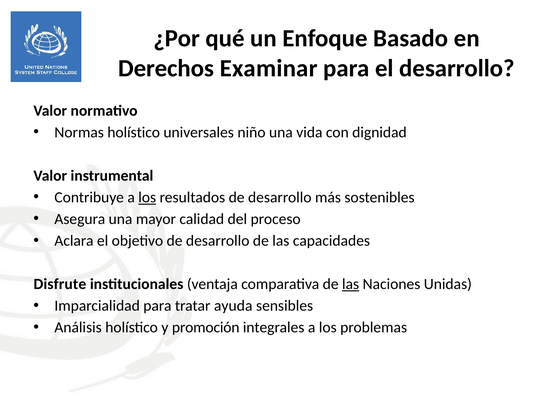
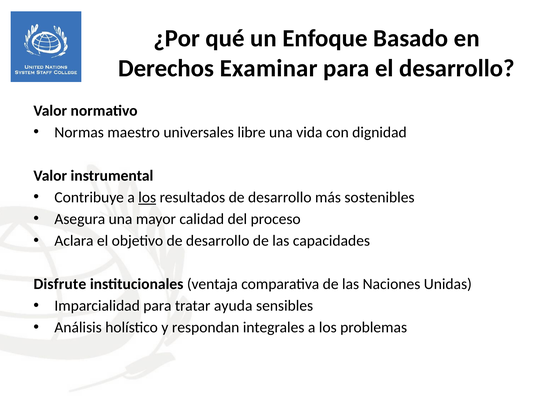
Normas holístico: holístico -> maestro
niño: niño -> libre
las at (351, 284) underline: present -> none
promoción: promoción -> respondan
